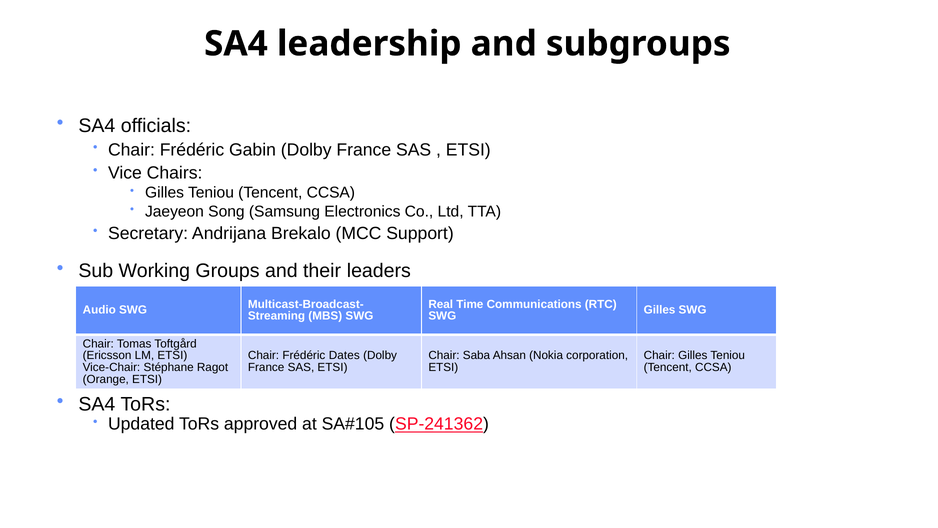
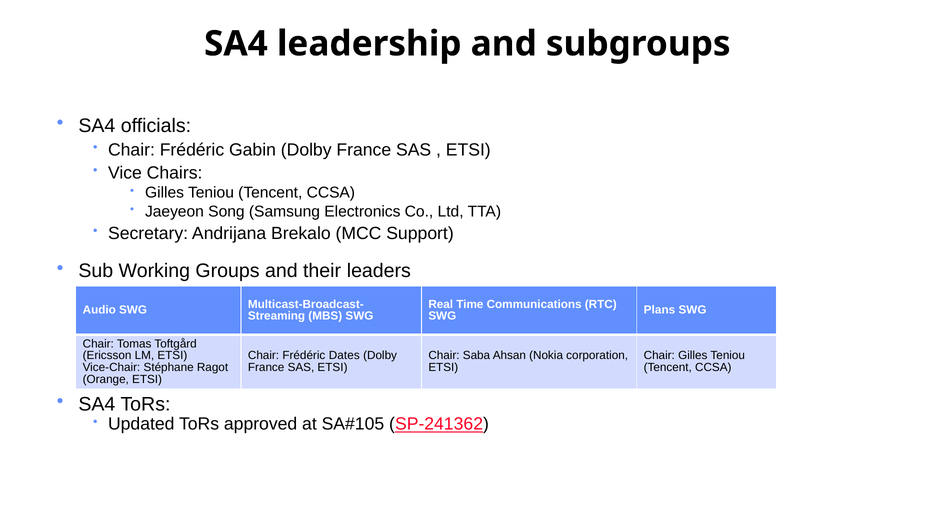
Gilles at (660, 310): Gilles -> Plans
